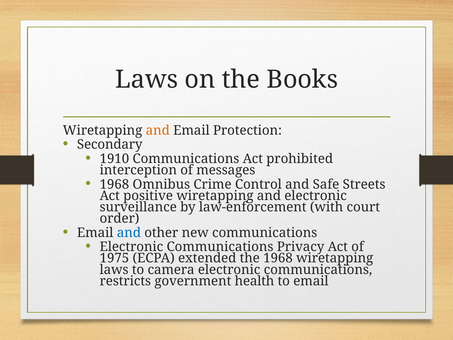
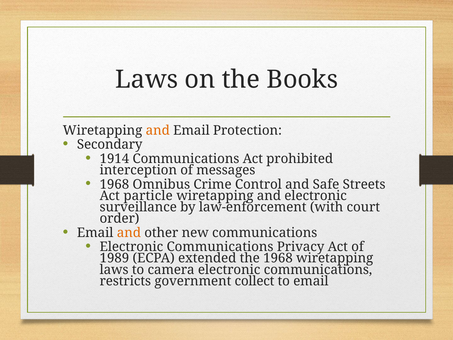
1910: 1910 -> 1914
positive: positive -> particle
and at (129, 233) colour: blue -> orange
1975: 1975 -> 1989
health: health -> collect
